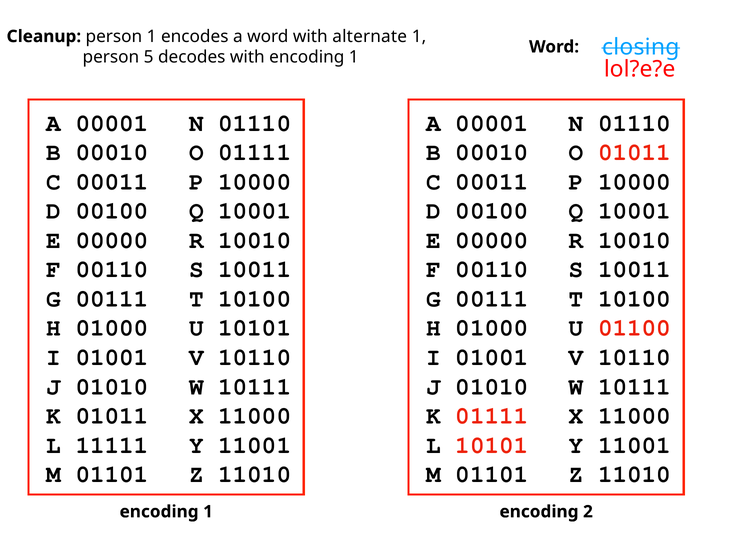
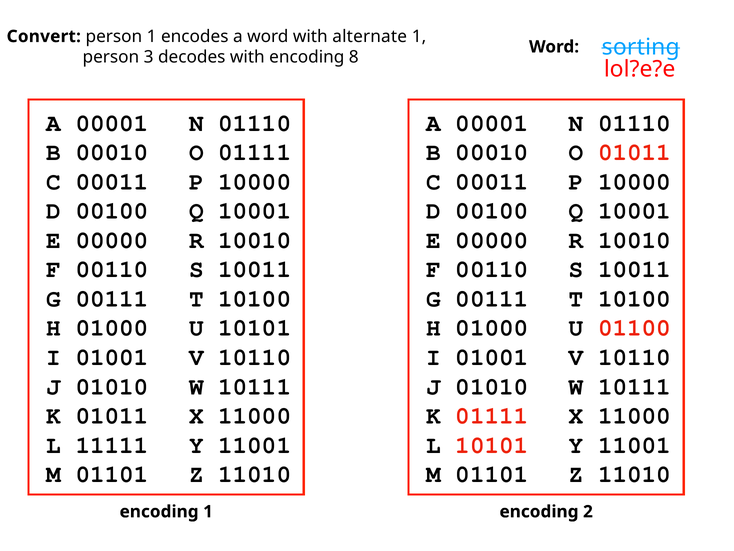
Cleanup: Cleanup -> Convert
closing: closing -> sorting
5: 5 -> 3
with encoding 1: 1 -> 8
